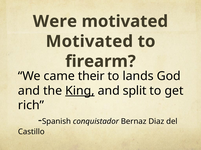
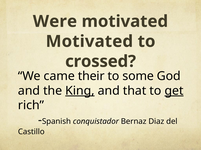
firearm: firearm -> crossed
lands: lands -> some
split: split -> that
get underline: none -> present
